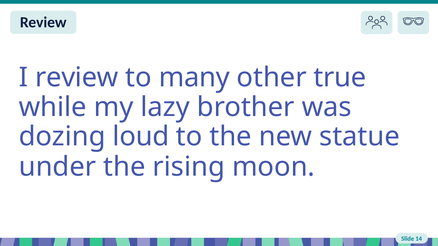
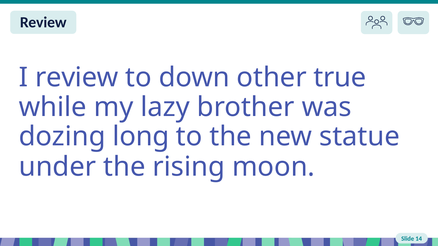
many: many -> down
loud: loud -> long
